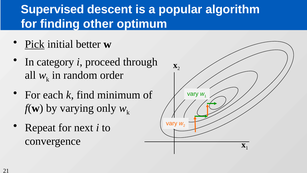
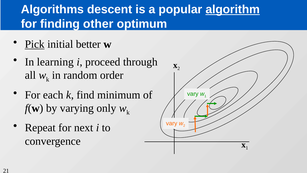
Supervised: Supervised -> Algorithms
algorithm underline: none -> present
category: category -> learning
